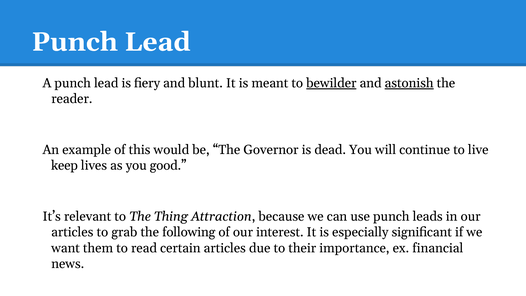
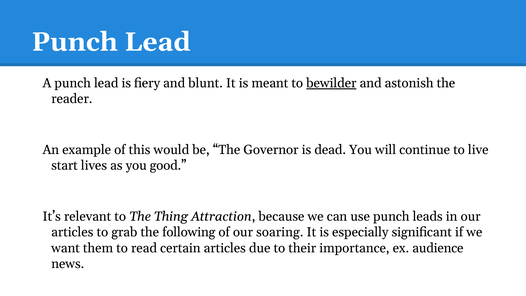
astonish underline: present -> none
keep: keep -> start
interest: interest -> soaring
financial: financial -> audience
